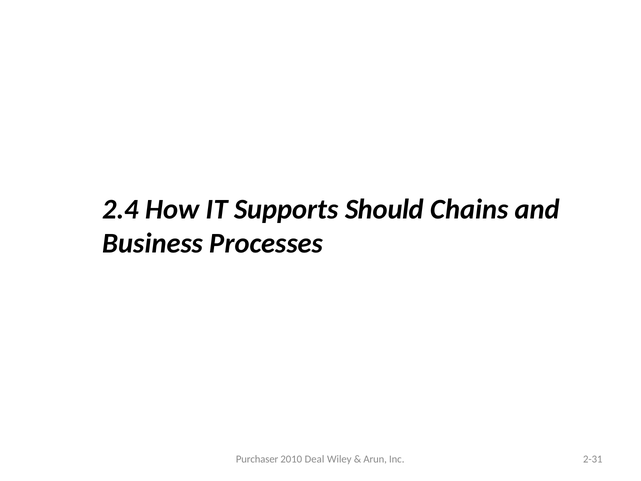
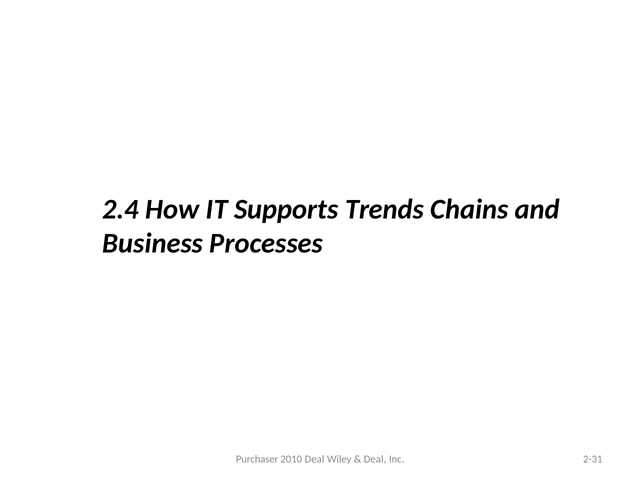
Should: Should -> Trends
Arun at (375, 459): Arun -> Deal
